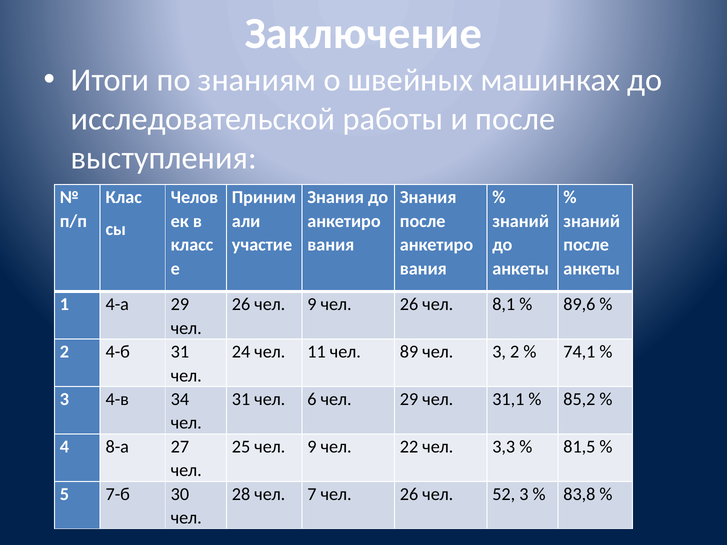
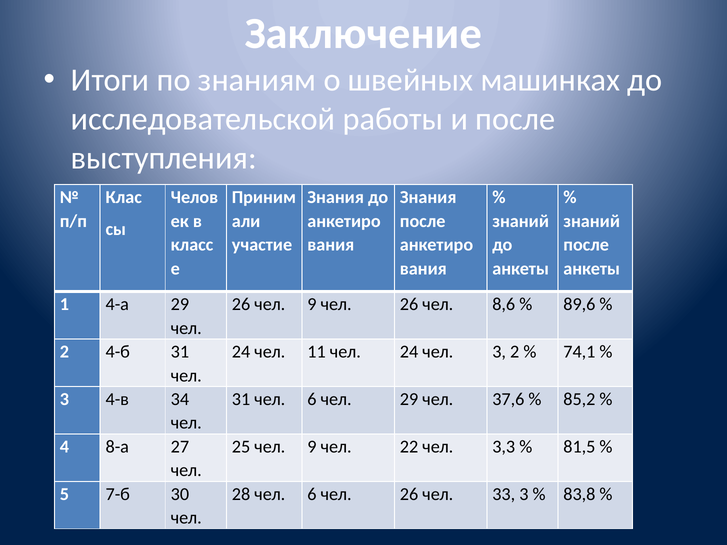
8,1: 8,1 -> 8,6
11 чел 89: 89 -> 24
31,1: 31,1 -> 37,6
28 чел 7: 7 -> 6
52: 52 -> 33
